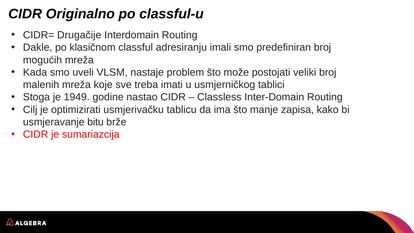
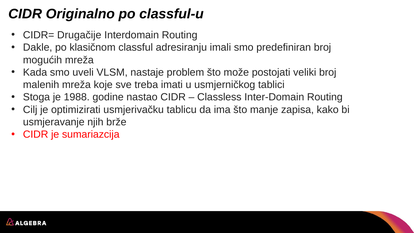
1949: 1949 -> 1988
bitu: bitu -> njih
